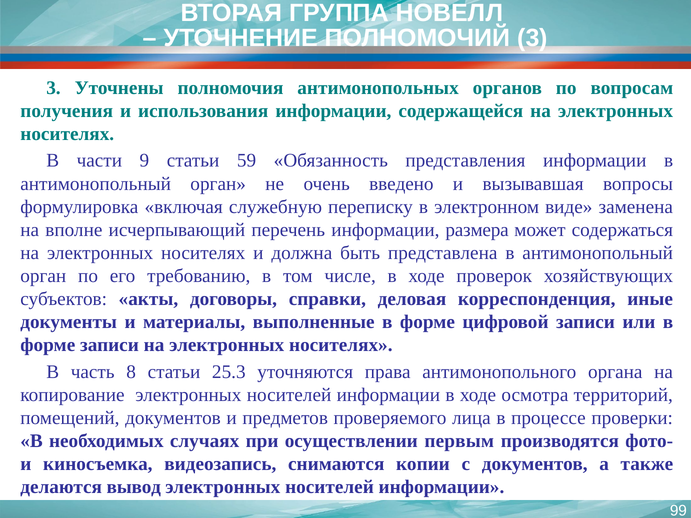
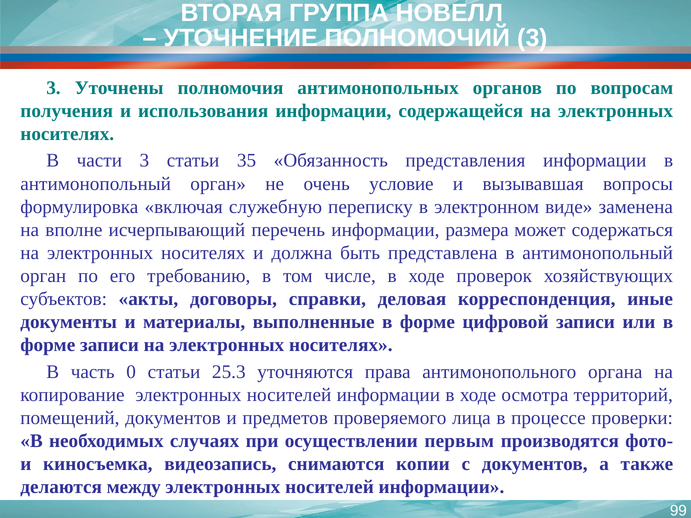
части 9: 9 -> 3
59: 59 -> 35
введено: введено -> условие
8: 8 -> 0
вывод: вывод -> между
